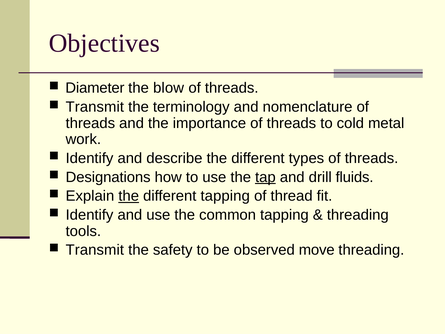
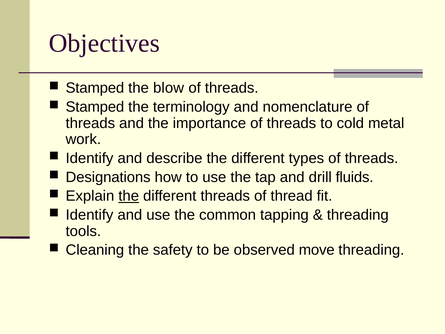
Diameter at (95, 88): Diameter -> Stamped
Transmit at (95, 107): Transmit -> Stamped
tap underline: present -> none
different tapping: tapping -> threads
Transmit at (95, 250): Transmit -> Cleaning
